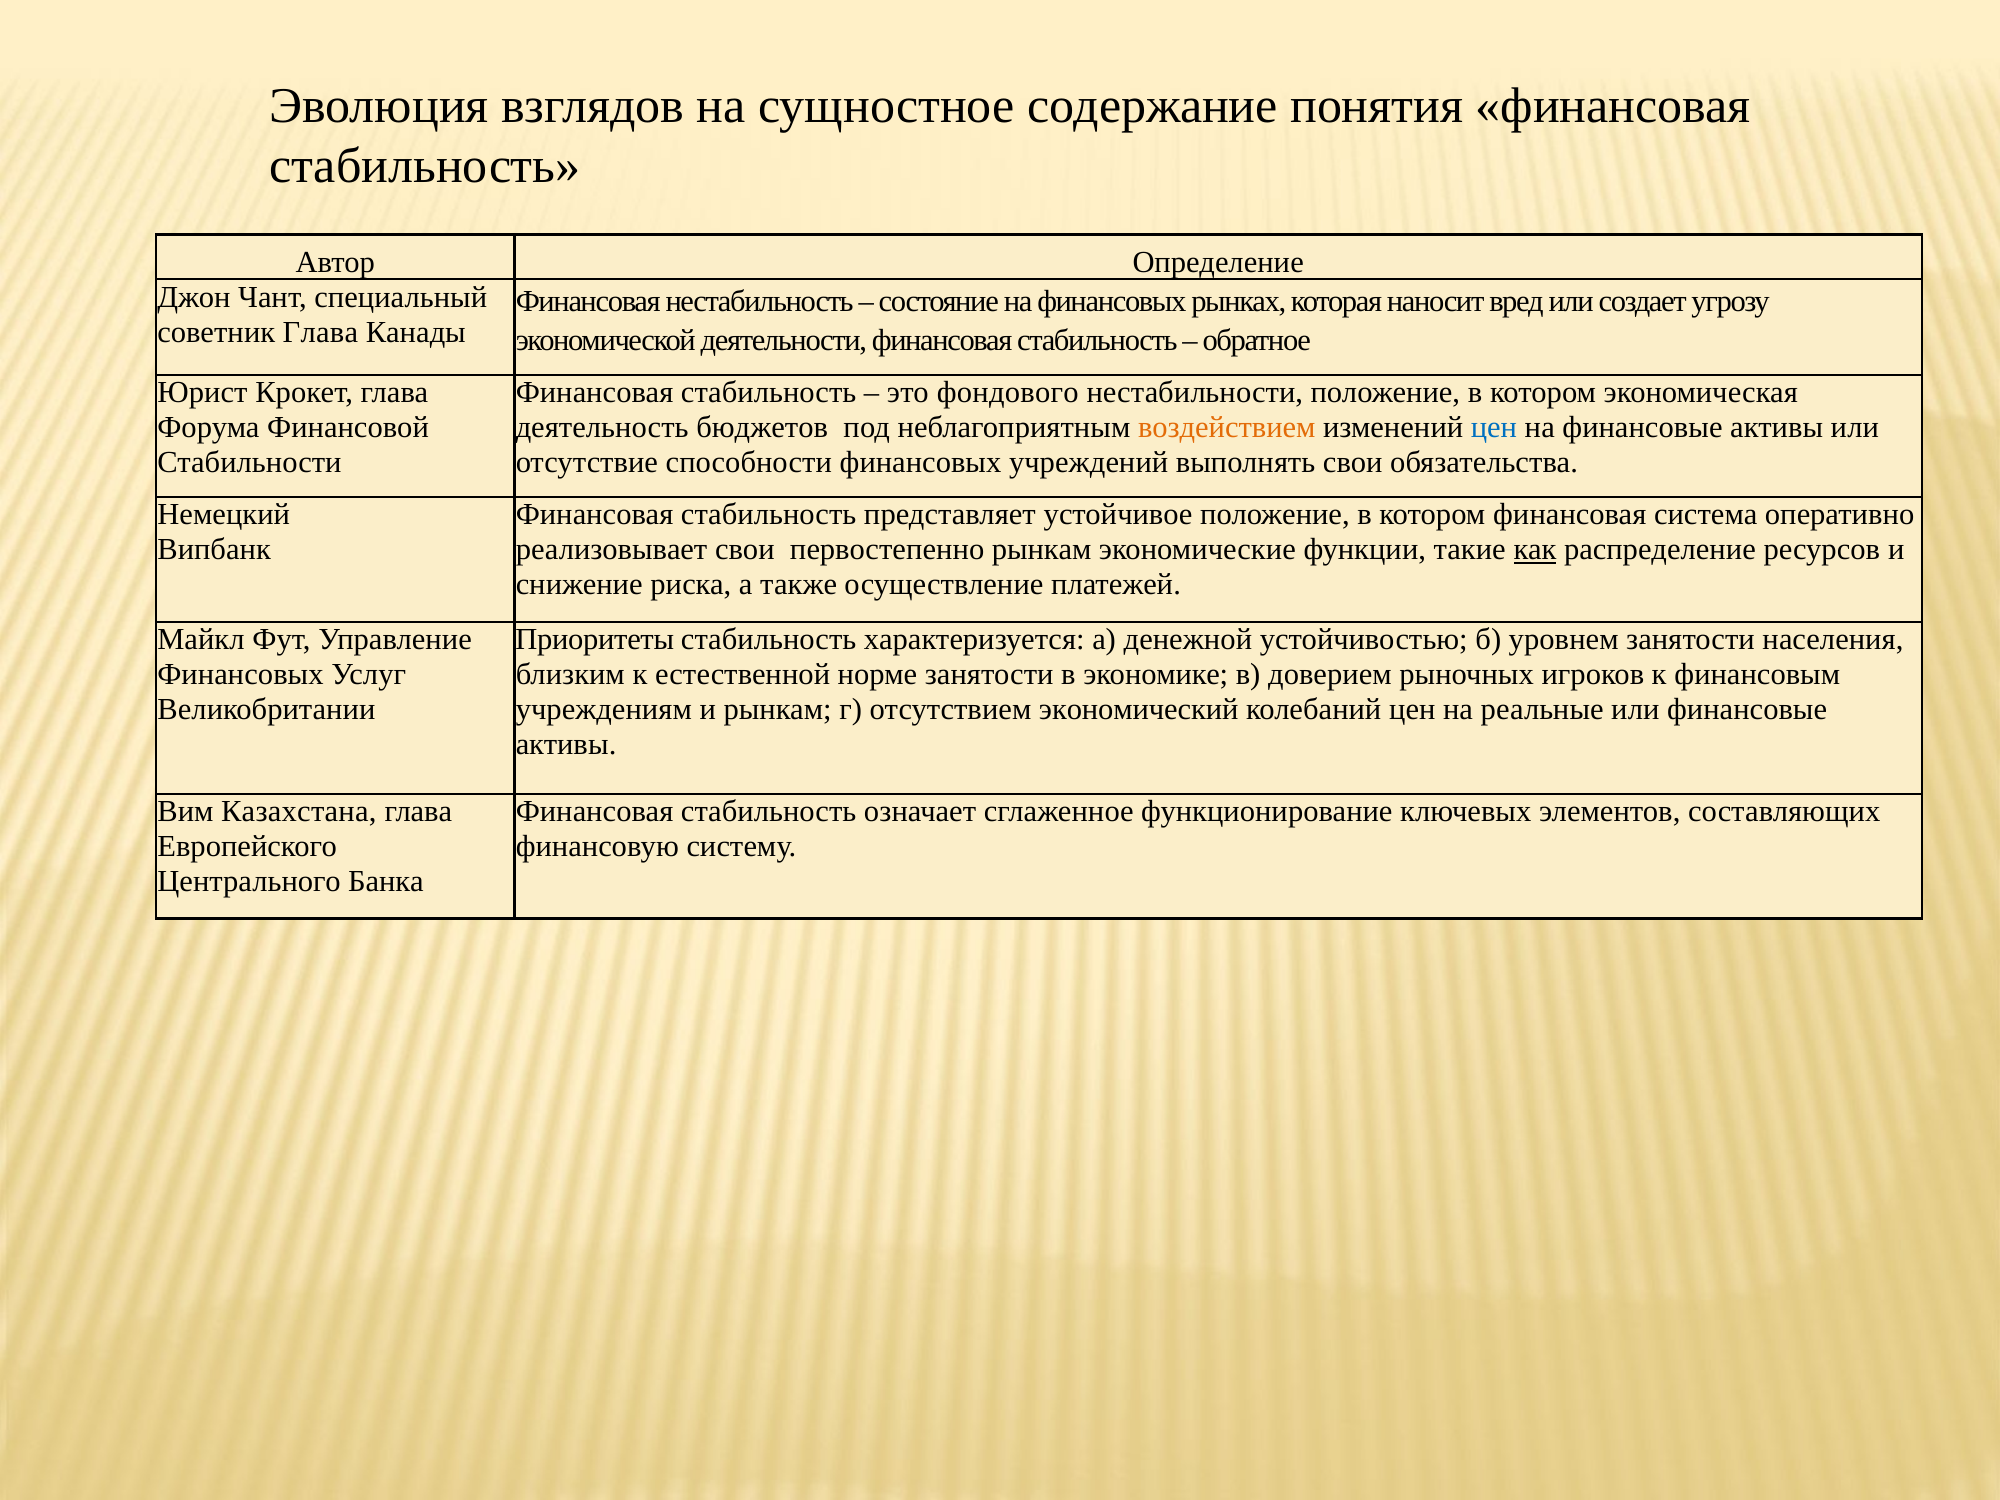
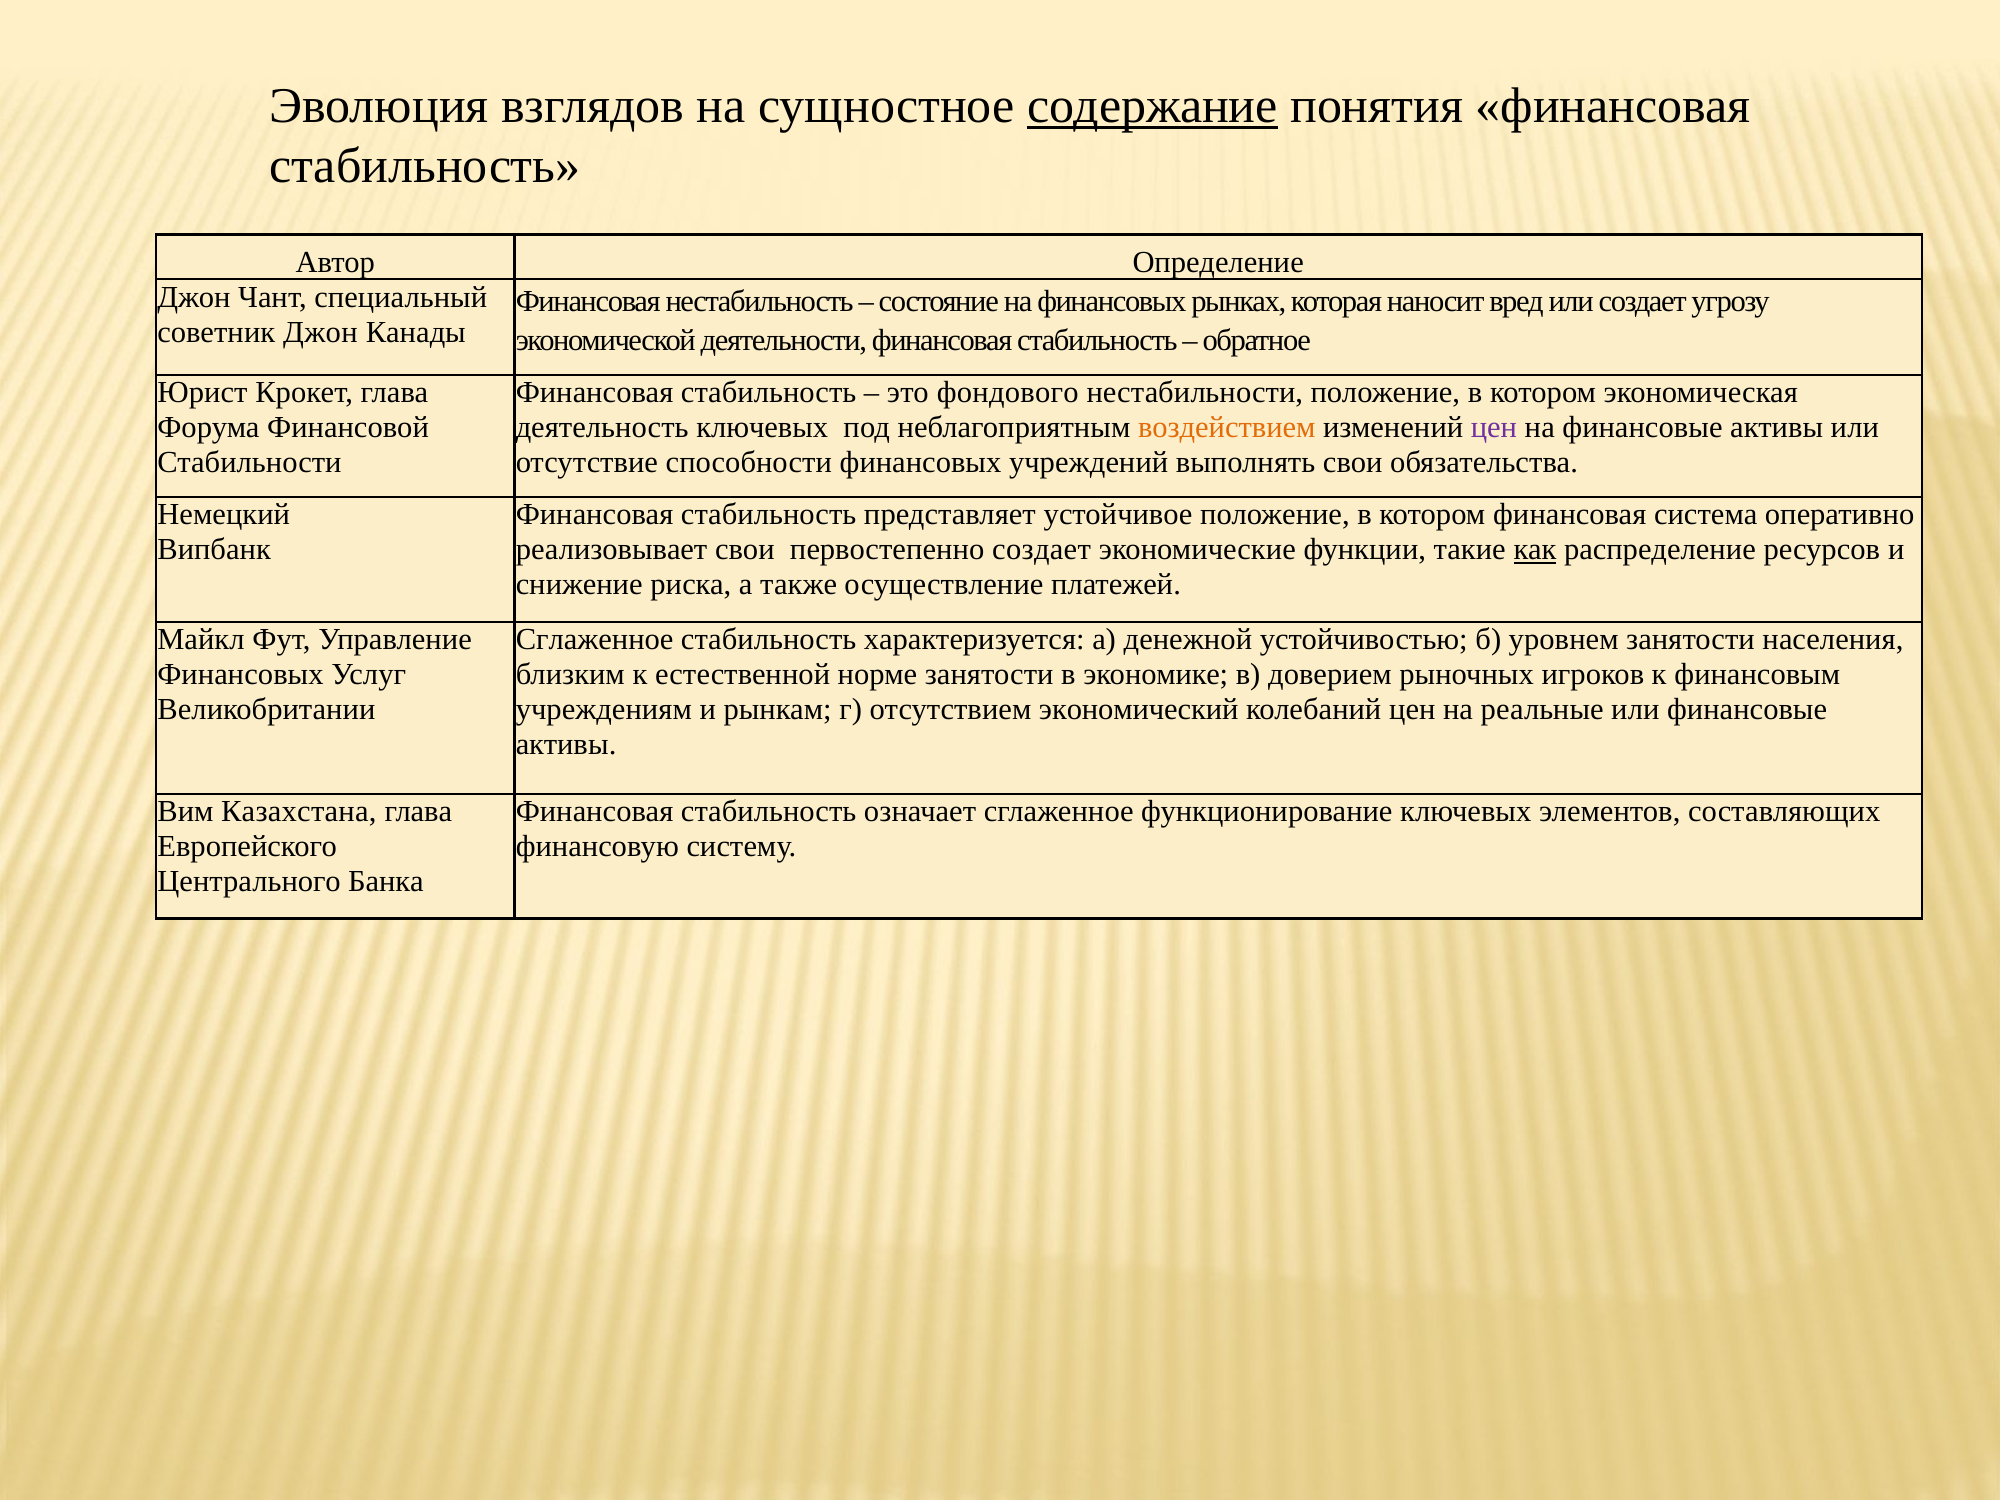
содержание underline: none -> present
советник Глава: Глава -> Джон
деятельность бюджетов: бюджетов -> ключевых
цен at (1494, 428) colour: blue -> purple
первостепенно рынкам: рынкам -> создает
Приоритеты at (595, 640): Приоритеты -> Сглаженное
